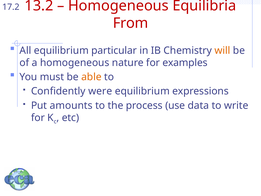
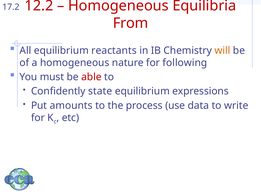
13.2: 13.2 -> 12.2
particular: particular -> reactants
examples: examples -> following
able colour: orange -> red
were: were -> state
